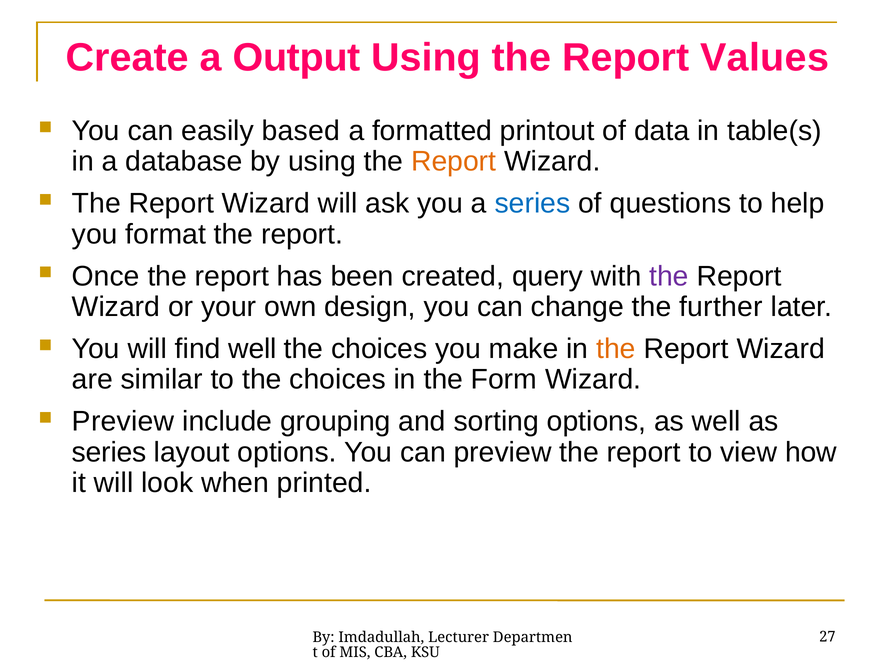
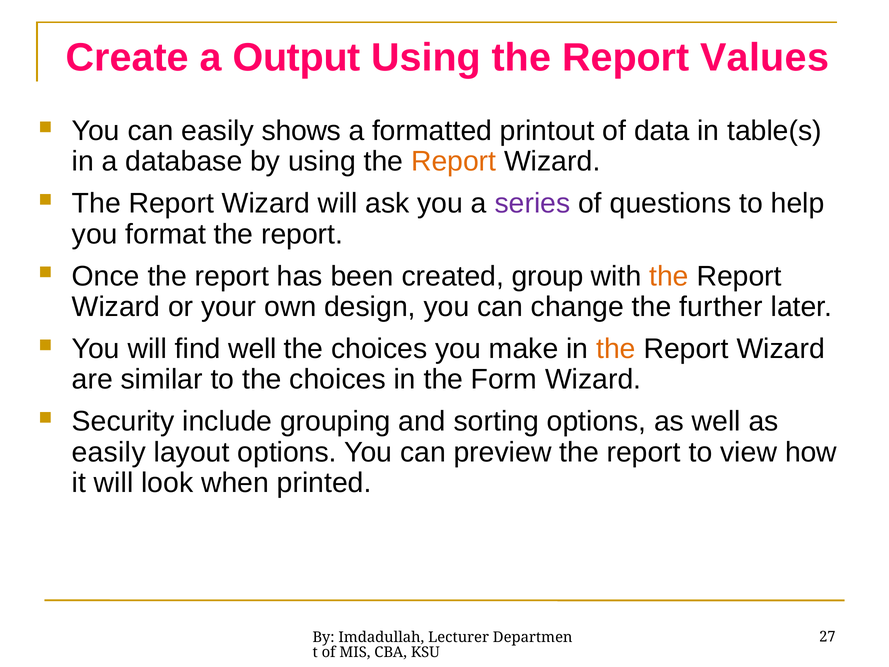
based: based -> shows
series at (532, 203) colour: blue -> purple
query: query -> group
the at (669, 276) colour: purple -> orange
Preview at (123, 421): Preview -> Security
series at (109, 452): series -> easily
